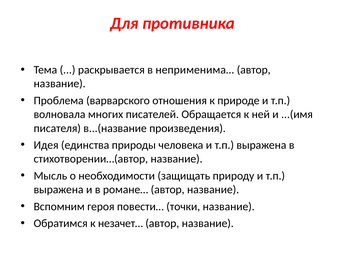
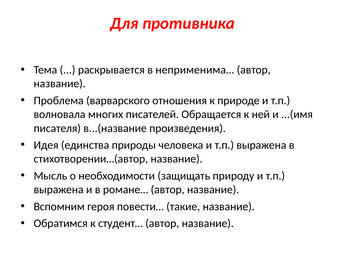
точки: точки -> такие
незачет…: незачет… -> студент…
